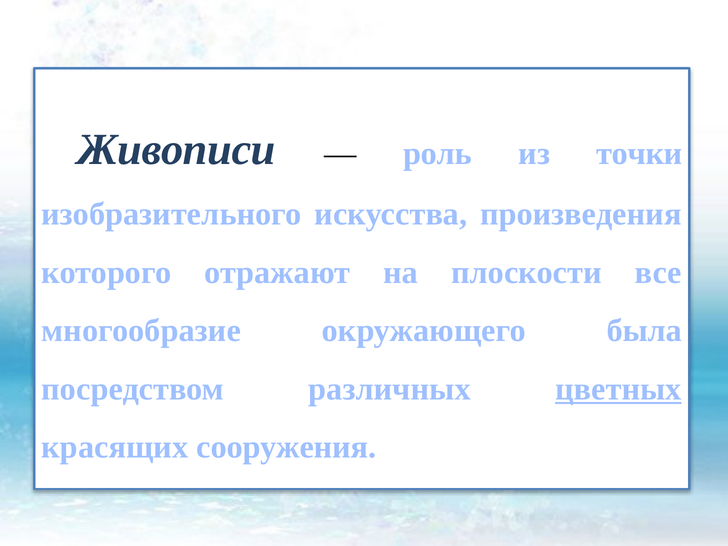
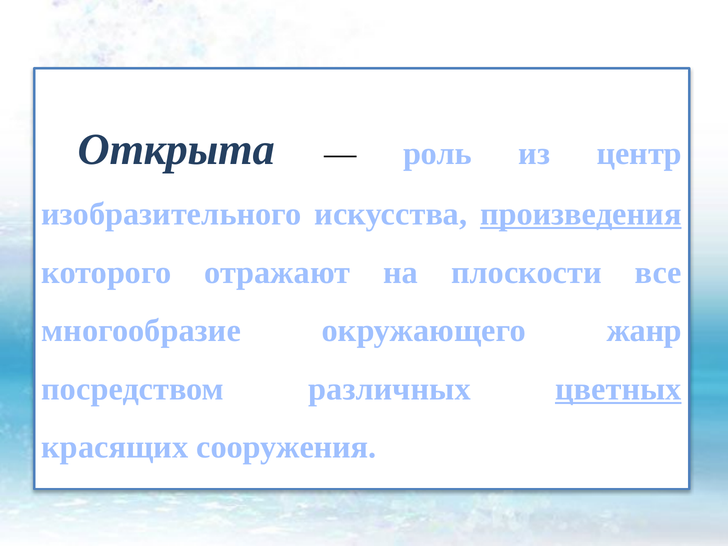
Живописи: Живописи -> Открыта
точки: точки -> центр
произведения underline: none -> present
была: была -> жанр
